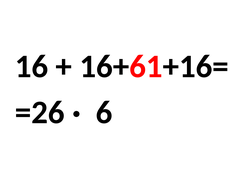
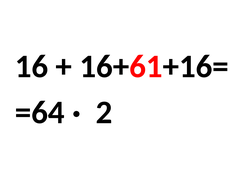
=26: =26 -> =64
6: 6 -> 2
